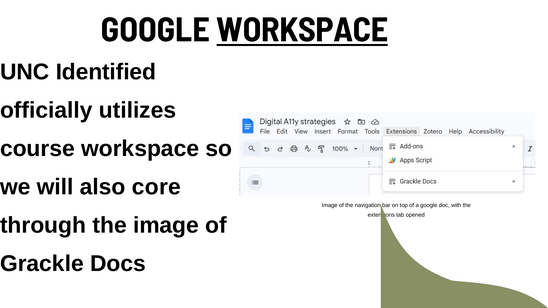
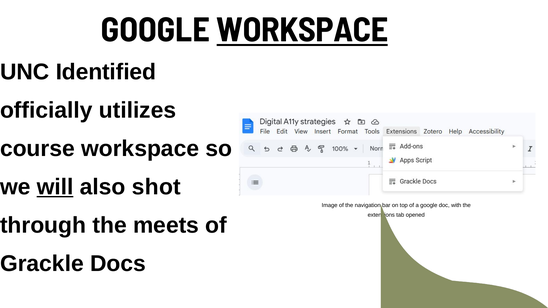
will underline: none -> present
core: core -> shot
the image: image -> meets
